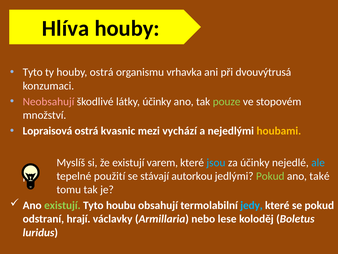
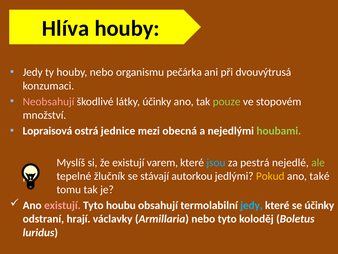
Tyto at (33, 72): Tyto -> Jedy
houby ostrá: ostrá -> nebo
vrhavka: vrhavka -> pečárka
kvasnic: kvasnic -> jednice
vychází: vychází -> obecná
houbami colour: yellow -> light green
za účinky: účinky -> pestrá
ale colour: light blue -> light green
použití: použití -> žlučník
Pokud at (270, 176) colour: light green -> yellow
existují at (62, 205) colour: light green -> pink
se pokud: pokud -> účinky
nebo lese: lese -> tyto
